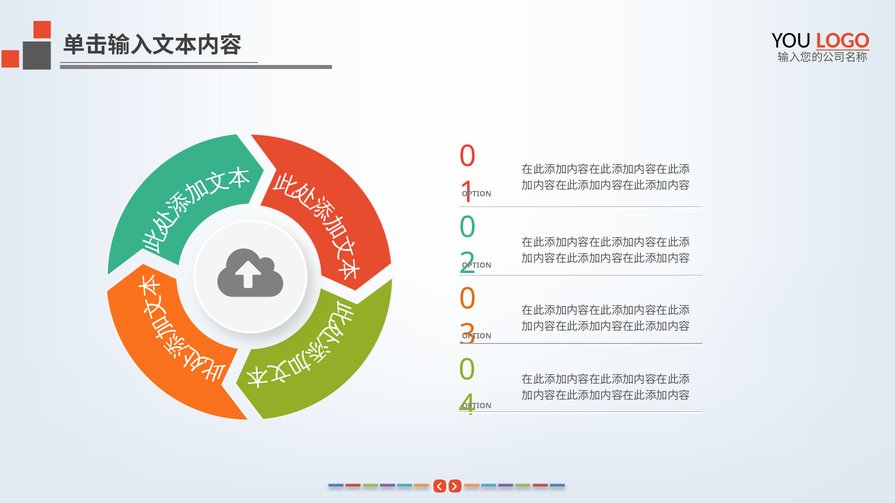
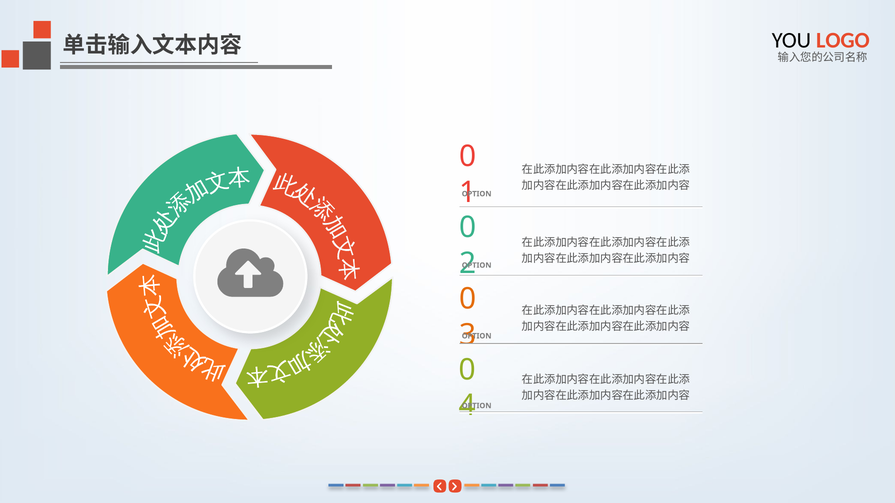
LOGO underline: present -> none
